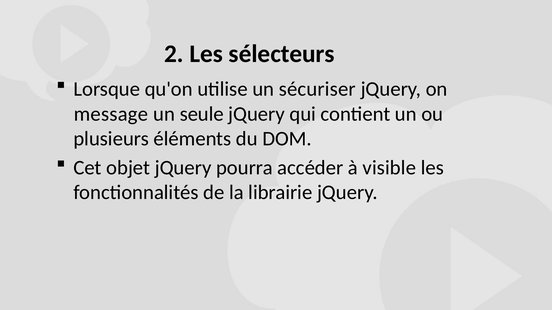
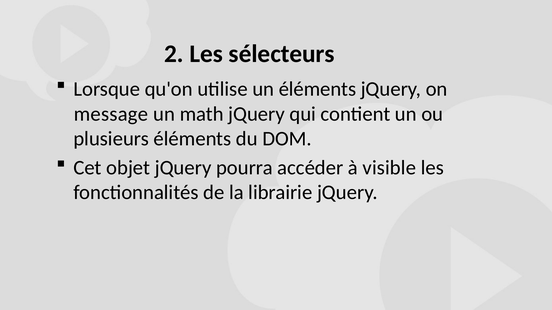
un sécuriser: sécuriser -> éléments
seule: seule -> math
